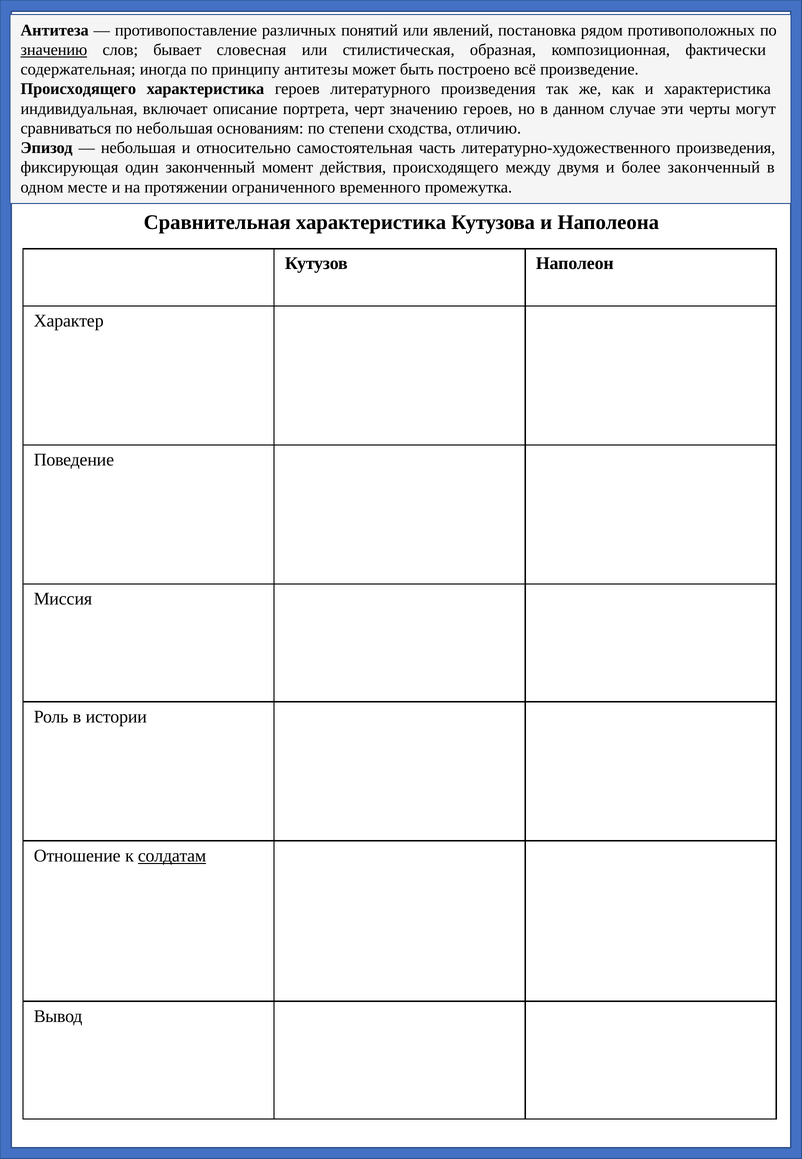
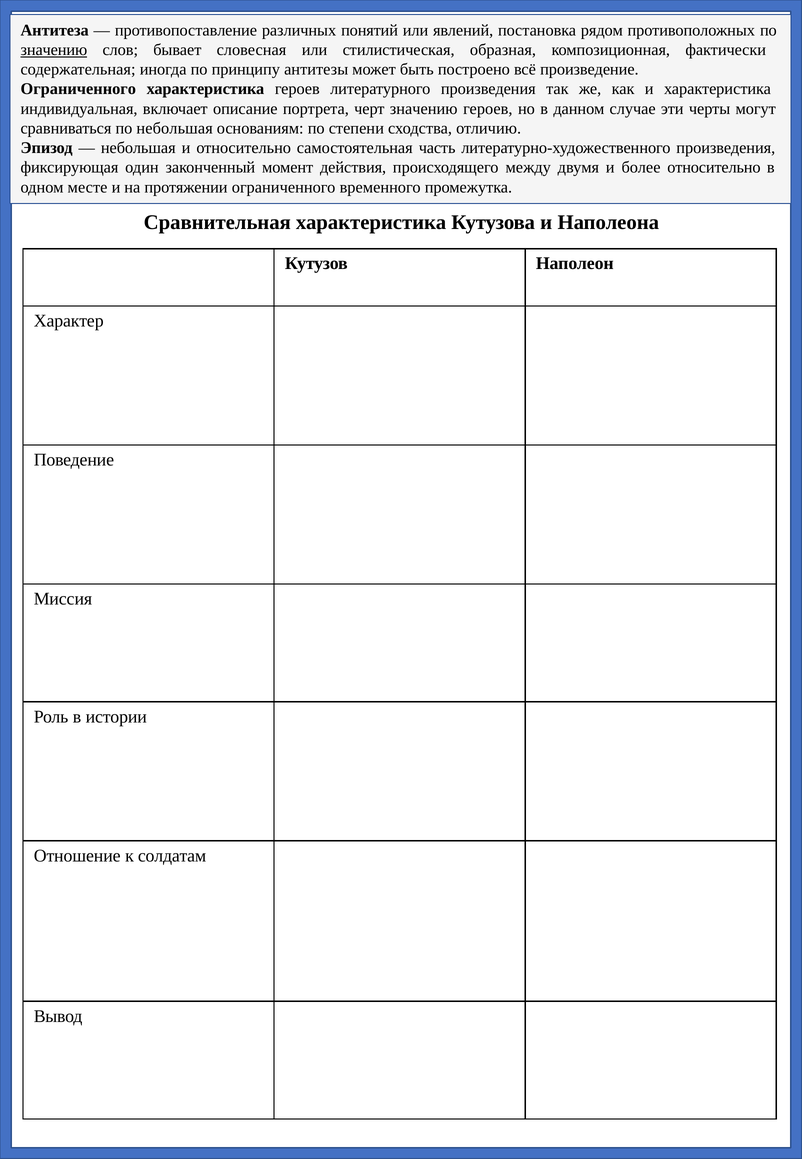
Происходящего at (78, 89): Происходящего -> Ограниченного
более законченный: законченный -> относительно
солдатам underline: present -> none
